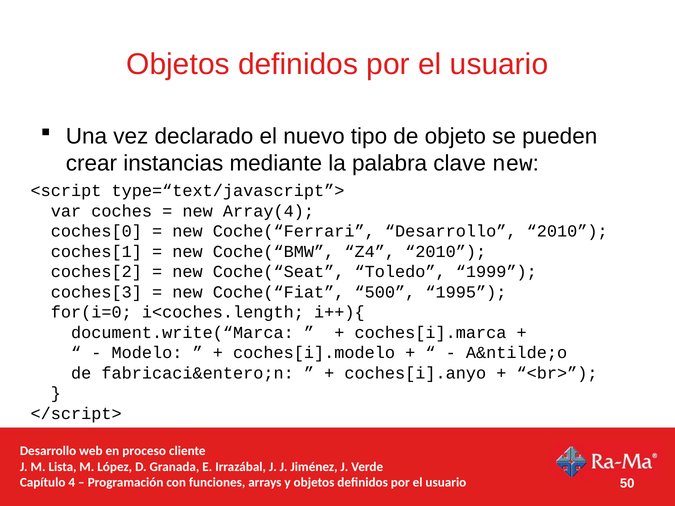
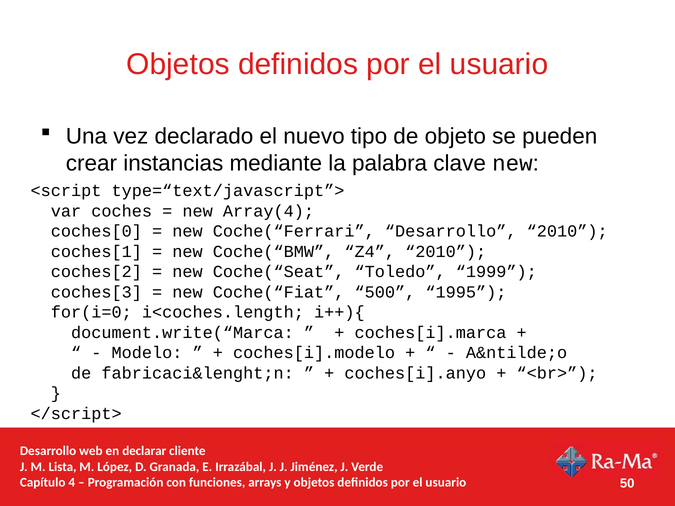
fabricaci&entero;n: fabricaci&entero;n -> fabricaci&lenght;n
proceso: proceso -> declarar
